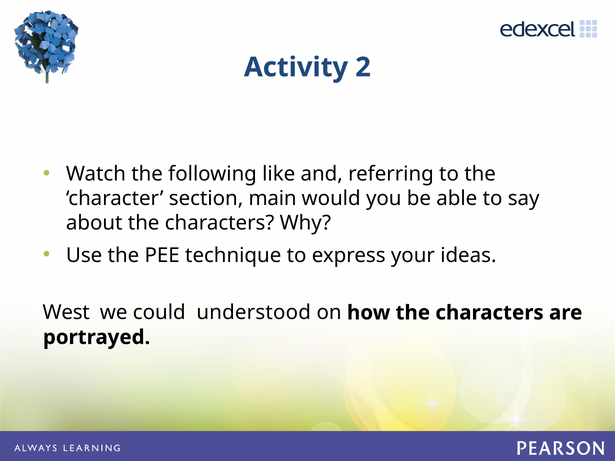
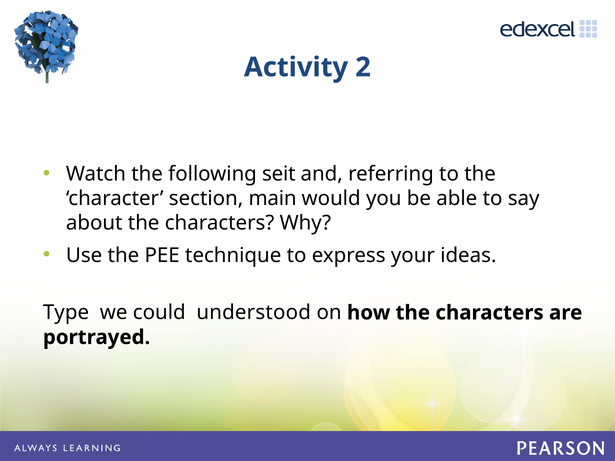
like: like -> seit
West: West -> Type
